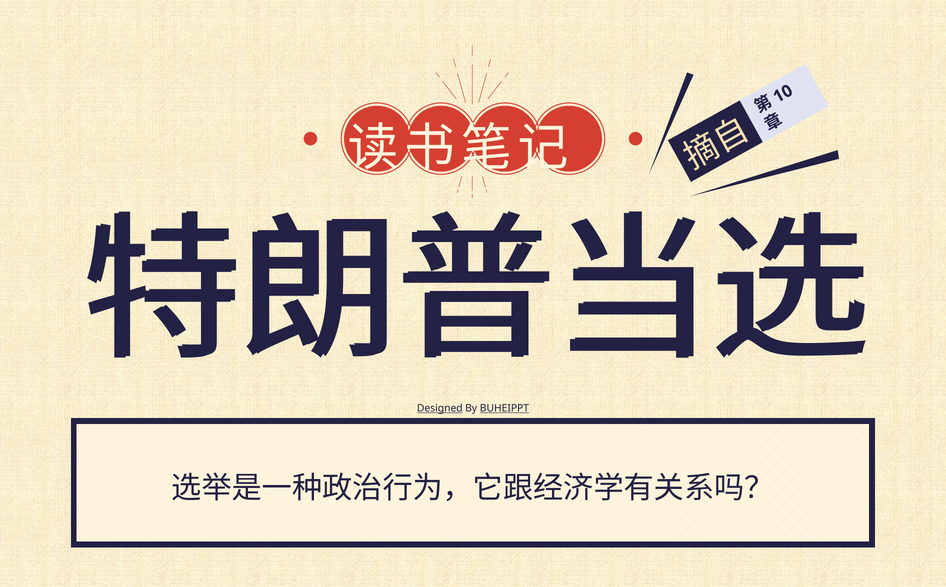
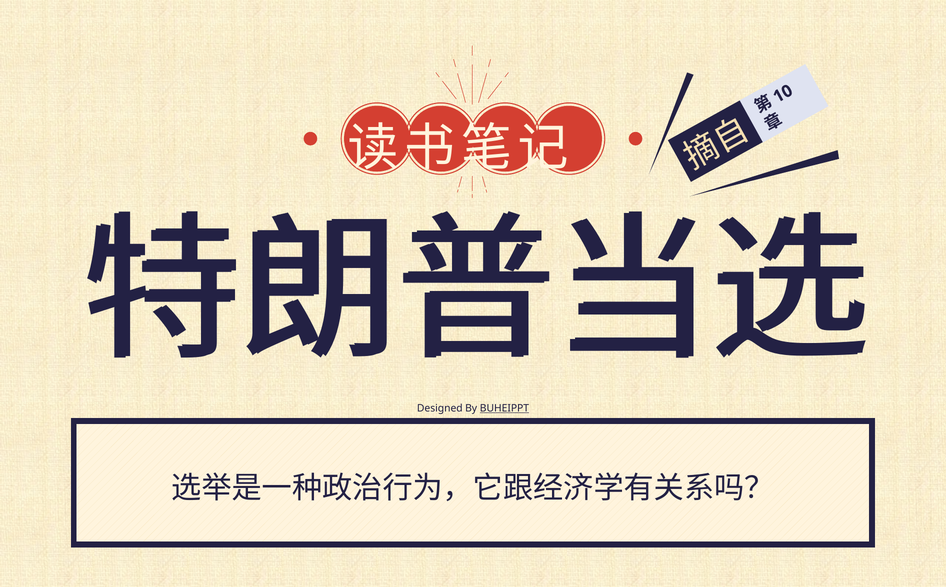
Designed underline: present -> none
